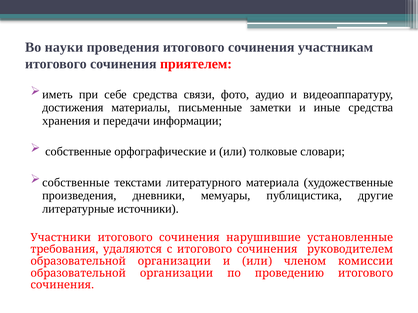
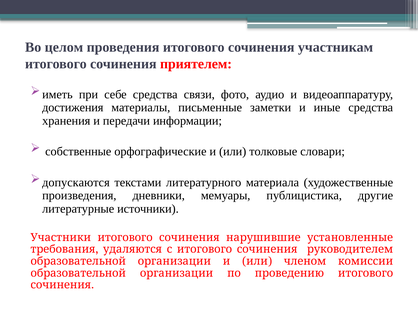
науки: науки -> целом
собственные at (76, 183): собственные -> допускаются
